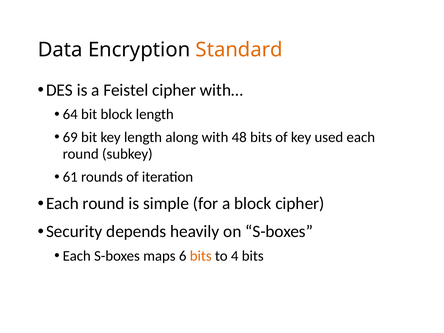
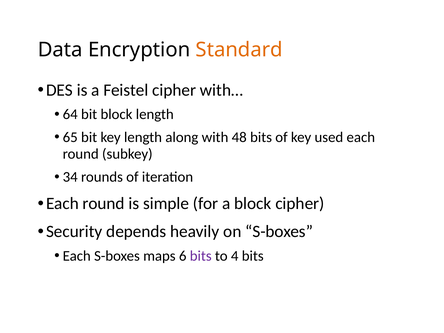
69: 69 -> 65
61: 61 -> 34
bits at (201, 256) colour: orange -> purple
